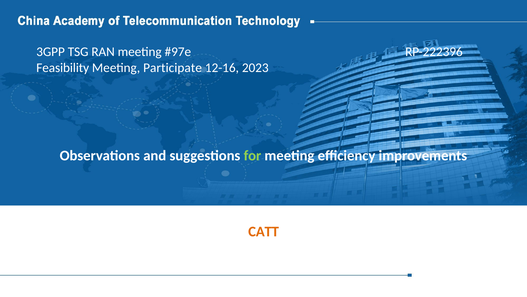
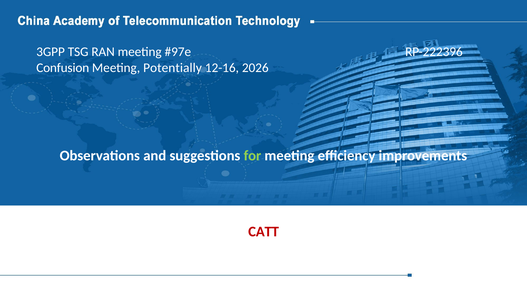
Feasibility: Feasibility -> Confusion
Participate: Participate -> Potentially
2023: 2023 -> 2026
CATT colour: orange -> red
